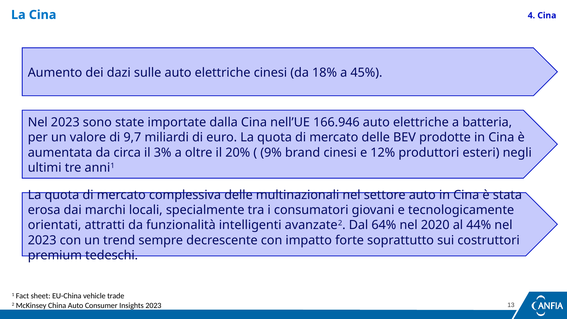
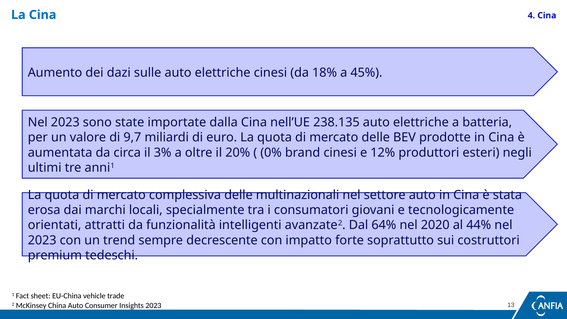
166.946: 166.946 -> 238.135
9%: 9% -> 0%
